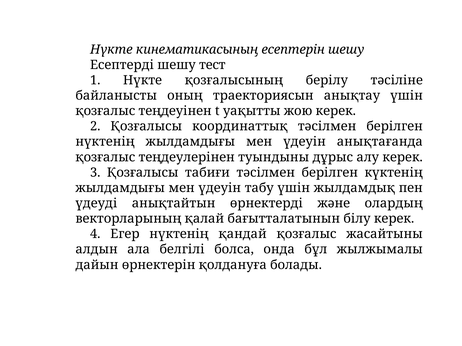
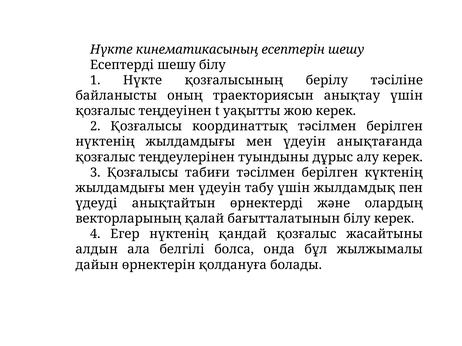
шешу тест: тест -> білу
